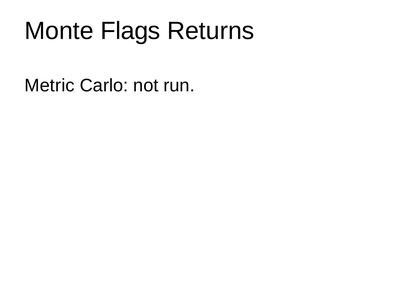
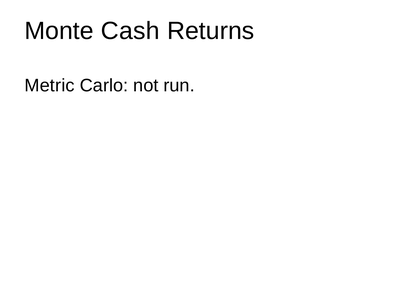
Flags: Flags -> Cash
